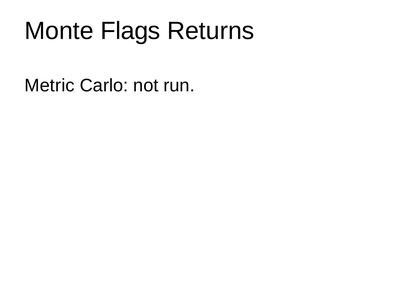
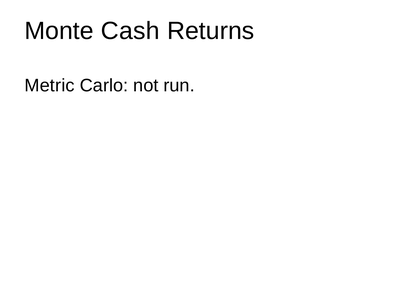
Flags: Flags -> Cash
